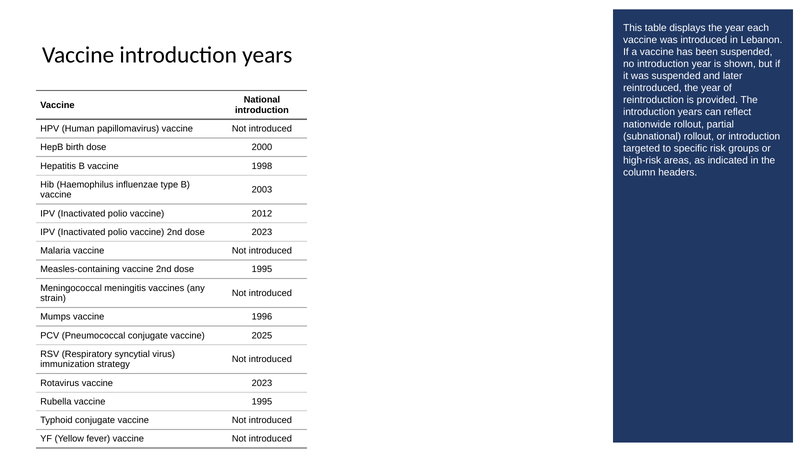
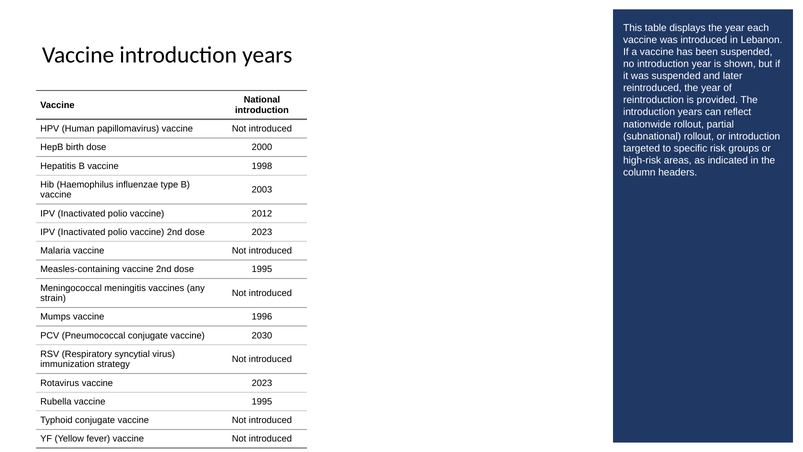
vaccine 2025: 2025 -> 2030
